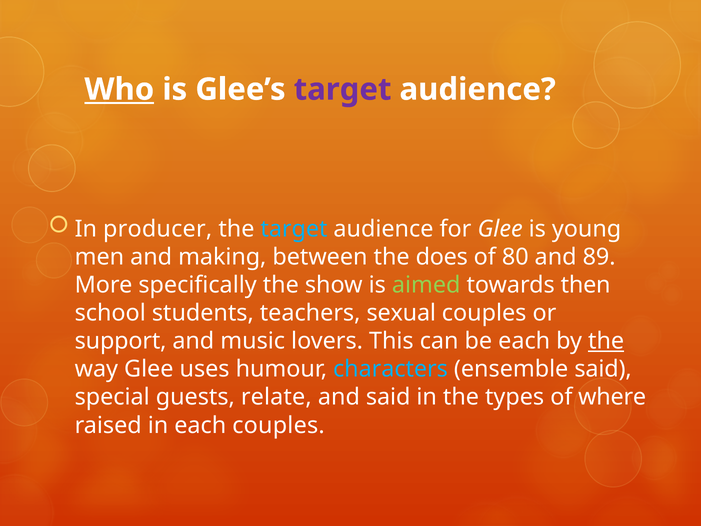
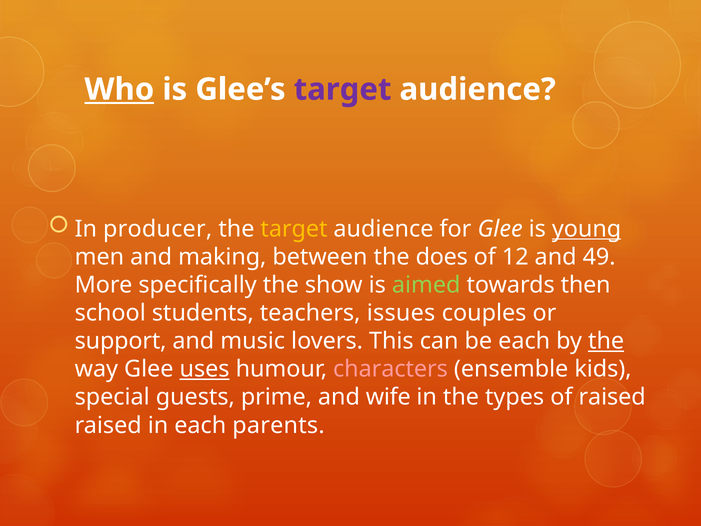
target at (294, 229) colour: light blue -> yellow
young underline: none -> present
80: 80 -> 12
89: 89 -> 49
sexual: sexual -> issues
uses underline: none -> present
characters colour: light blue -> pink
ensemble said: said -> kids
relate: relate -> prime
and said: said -> wife
of where: where -> raised
each couples: couples -> parents
